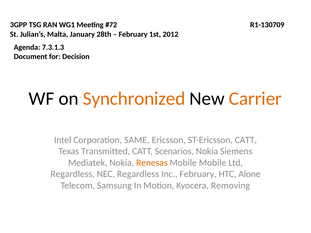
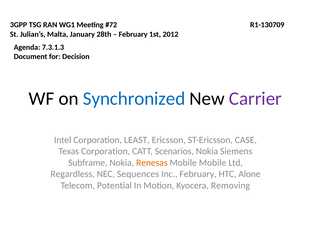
Synchronized colour: orange -> blue
Carrier colour: orange -> purple
SAME: SAME -> LEAST
ST-Ericsson CATT: CATT -> CASE
Texas Transmitted: Transmitted -> Corporation
Mediatek: Mediatek -> Subframe
NEC Regardless: Regardless -> Sequences
Samsung: Samsung -> Potential
